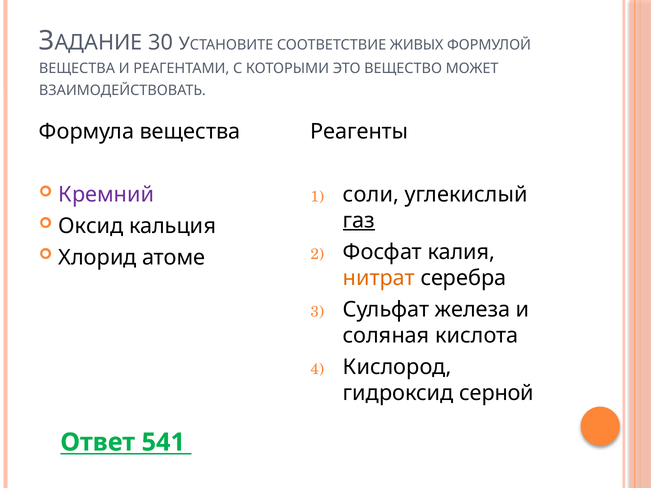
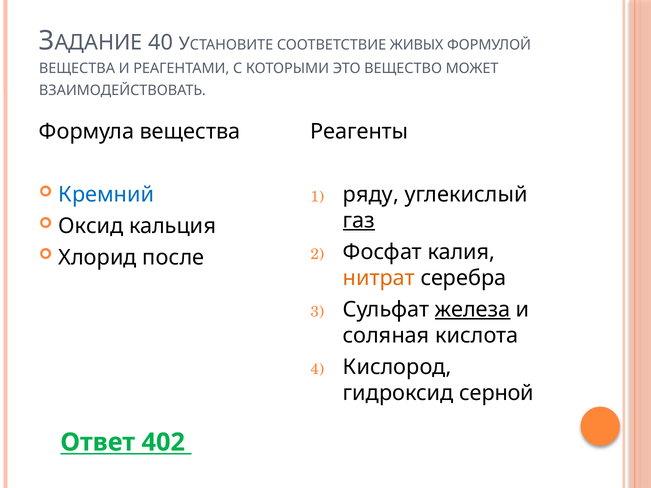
30: 30 -> 40
Кремний colour: purple -> blue
соли: соли -> ряду
атоме: атоме -> после
железа underline: none -> present
541: 541 -> 402
